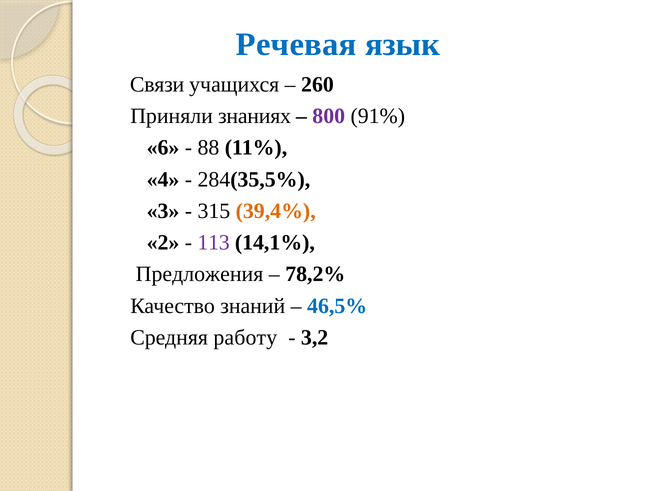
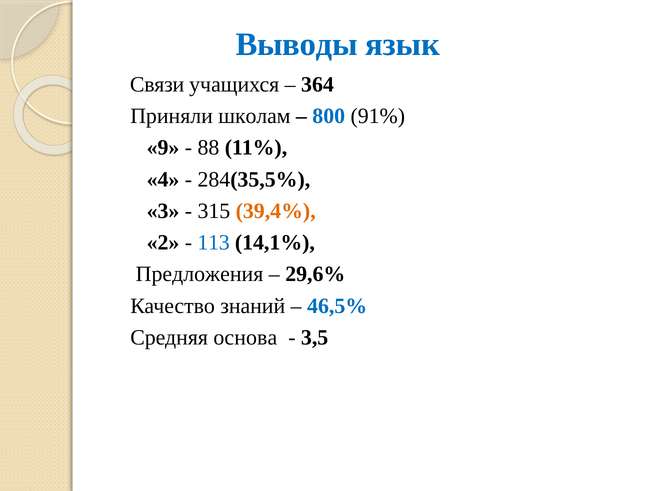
Речевая: Речевая -> Выводы
260: 260 -> 364
знаниях: знаниях -> школам
800 colour: purple -> blue
6: 6 -> 9
113 colour: purple -> blue
78,2%: 78,2% -> 29,6%
работу: работу -> основа
3,2: 3,2 -> 3,5
